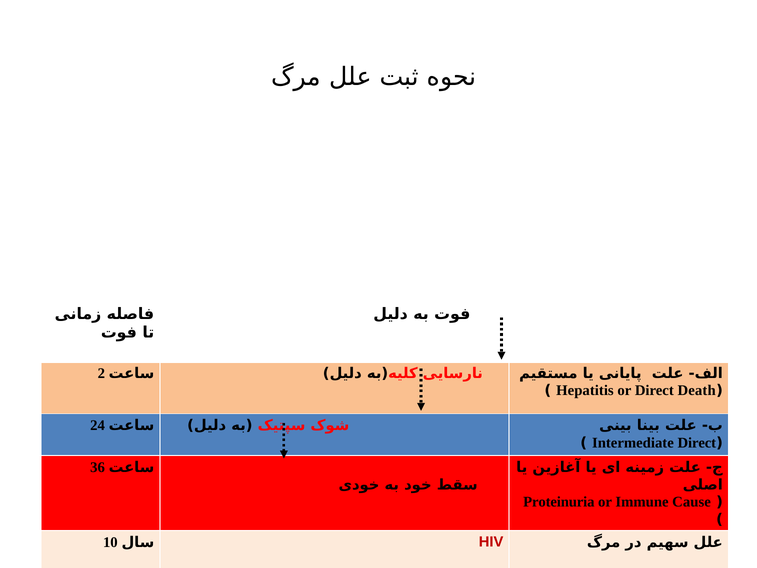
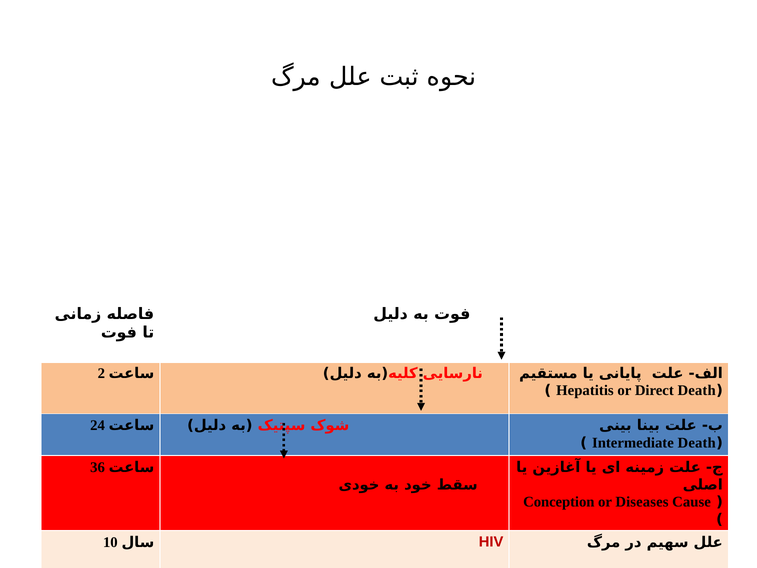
Intermediate Direct: Direct -> Death
Proteinuria: Proteinuria -> Conception
Immune: Immune -> Diseases
